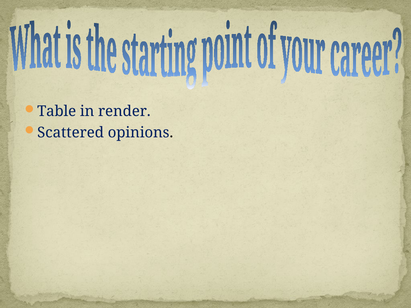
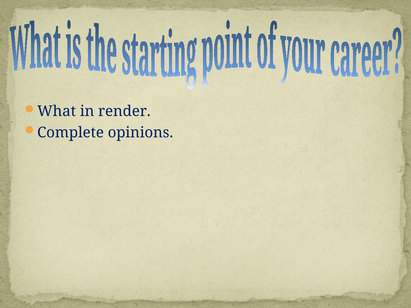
Table: Table -> What
Scattered: Scattered -> Complete
